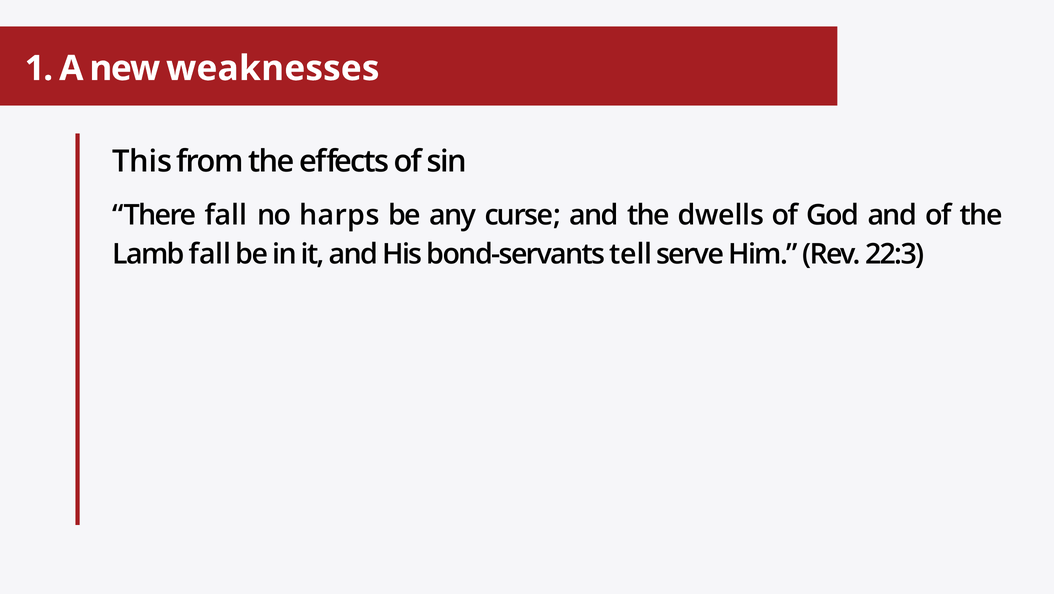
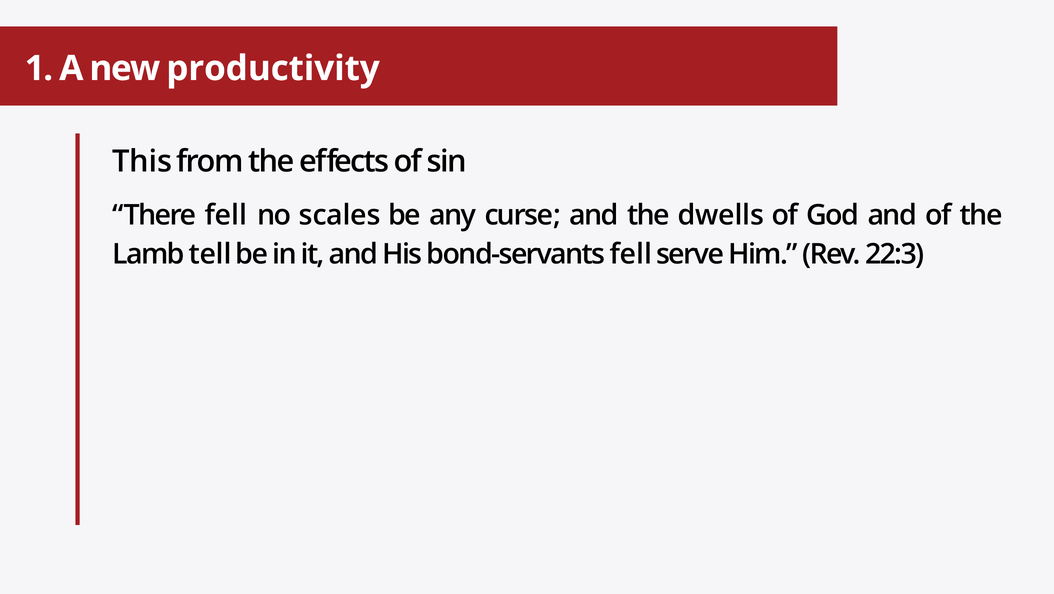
weaknesses: weaknesses -> productivity
There fall: fall -> fell
harps: harps -> scales
Lamb fall: fall -> tell
bond-servants tell: tell -> fell
